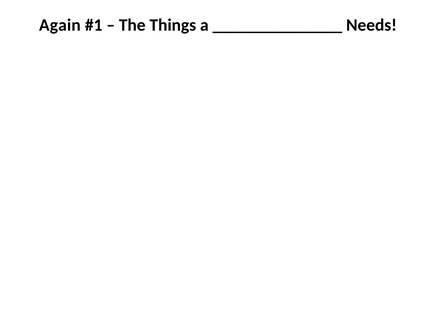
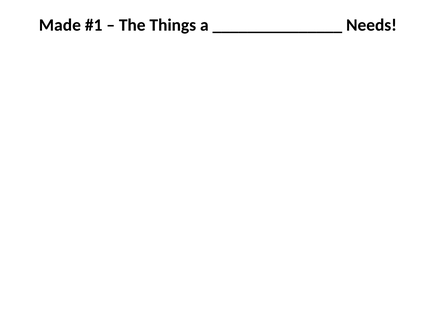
Again: Again -> Made
